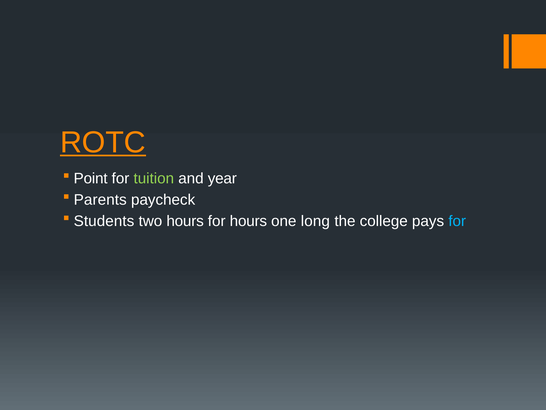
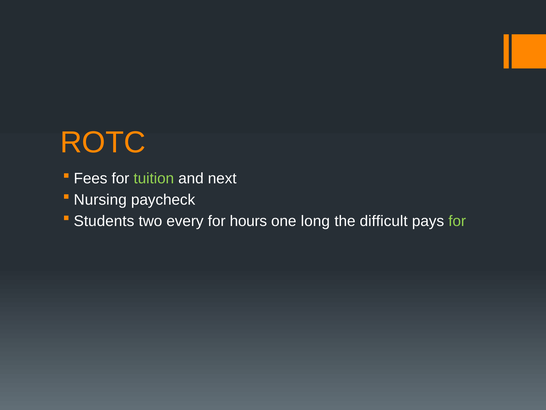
ROTC underline: present -> none
Point: Point -> Fees
year: year -> next
Parents: Parents -> Nursing
two hours: hours -> every
college: college -> difficult
for at (457, 221) colour: light blue -> light green
